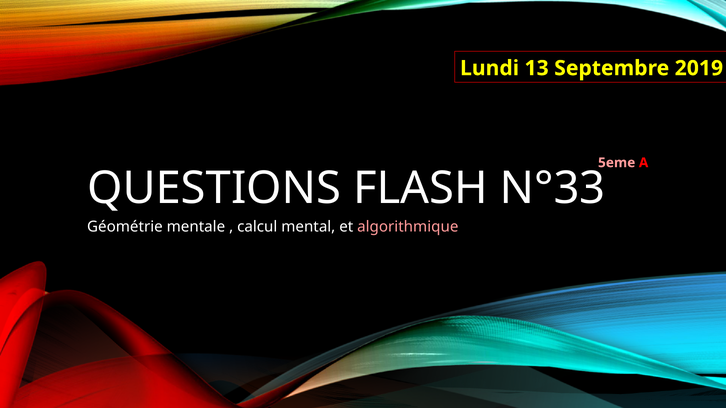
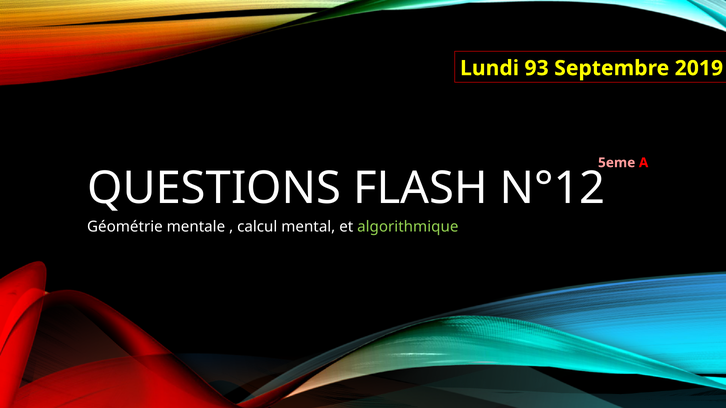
13: 13 -> 93
N°33: N°33 -> N°12
algorithmique colour: pink -> light green
